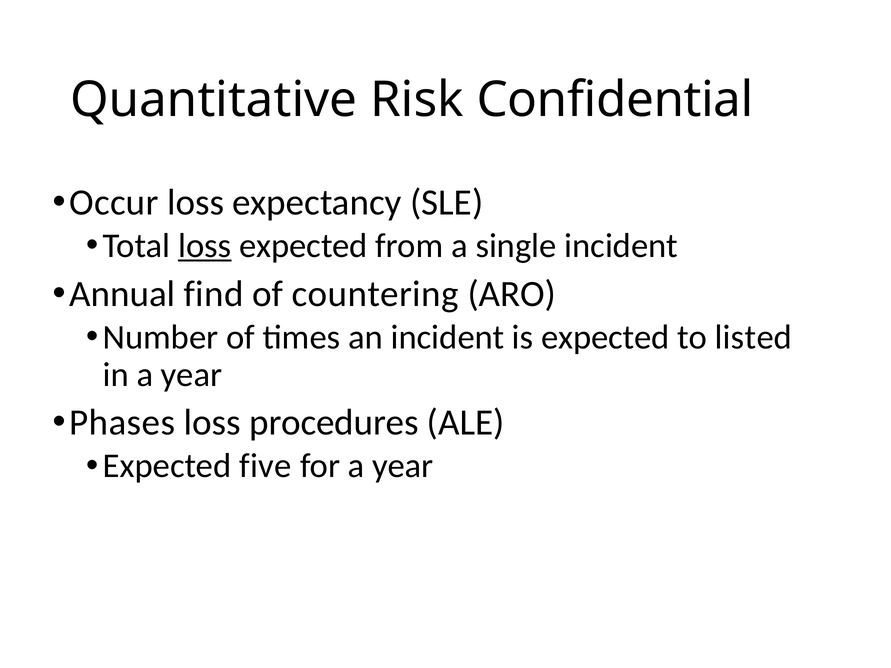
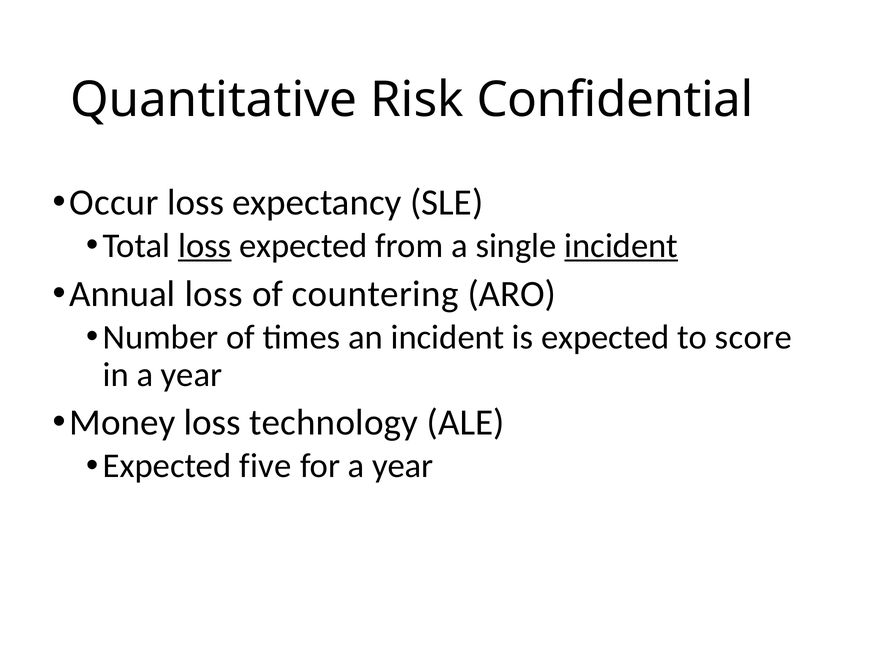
incident at (621, 246) underline: none -> present
Annual find: find -> loss
listed: listed -> score
Phases: Phases -> Money
procedures: procedures -> technology
